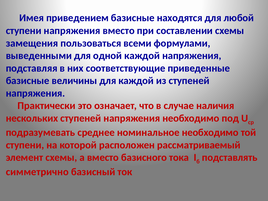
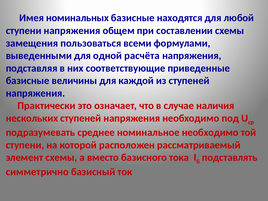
приведением: приведением -> номинальных
напряжения вместо: вместо -> общем
одной каждой: каждой -> расчёта
